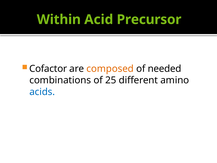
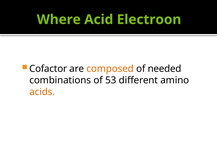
Within: Within -> Where
Precursor: Precursor -> Electroon
25: 25 -> 53
acids colour: blue -> orange
